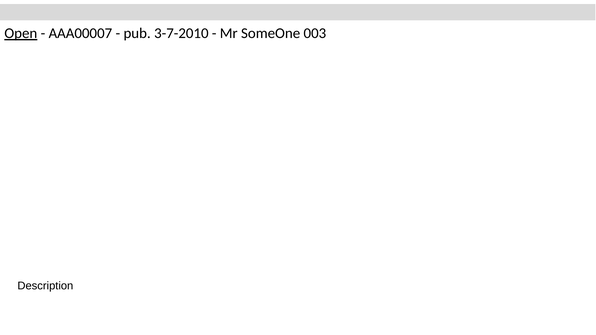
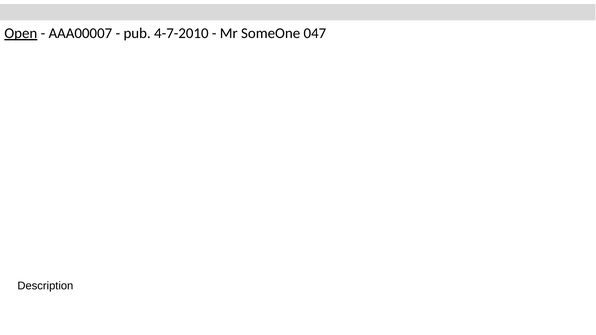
3-7-2010: 3-7-2010 -> 4-7-2010
003: 003 -> 047
